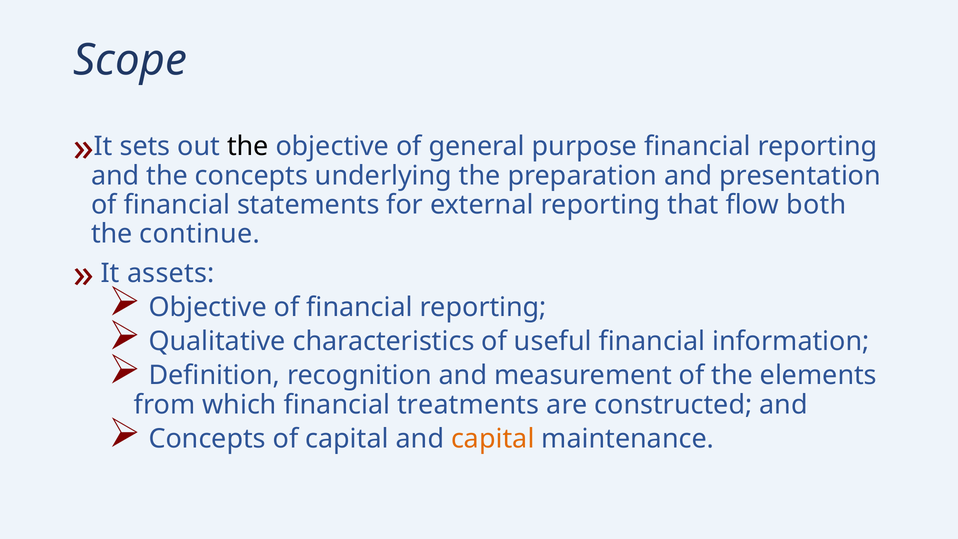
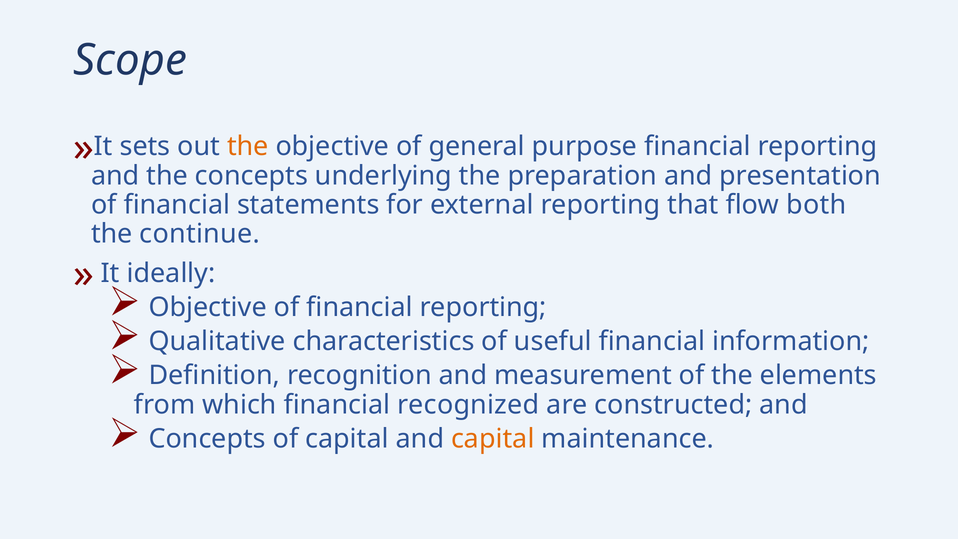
the at (248, 147) colour: black -> orange
assets: assets -> ideally
treatments: treatments -> recognized
